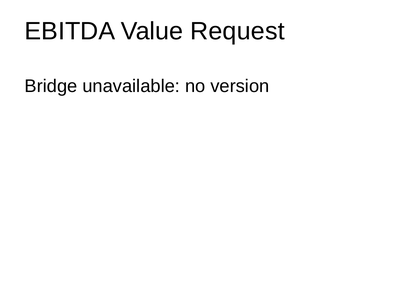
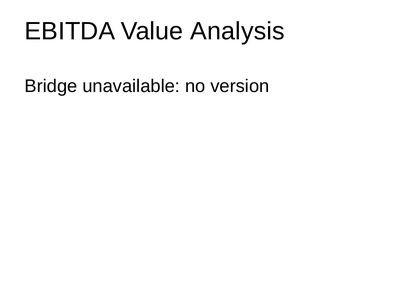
Request: Request -> Analysis
